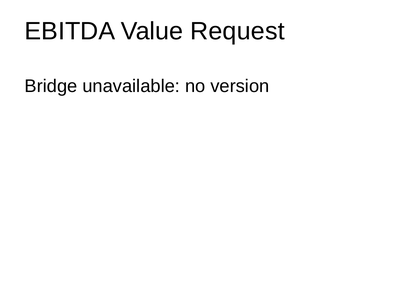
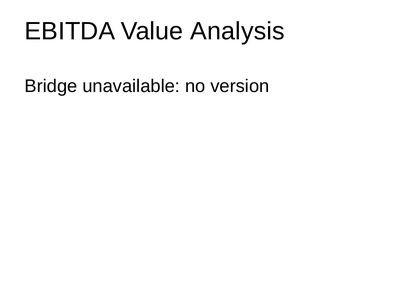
Request: Request -> Analysis
